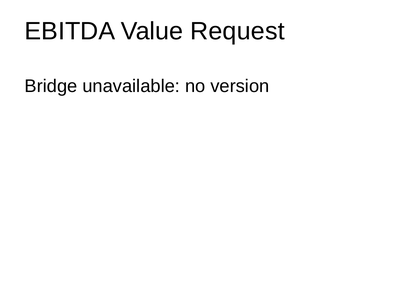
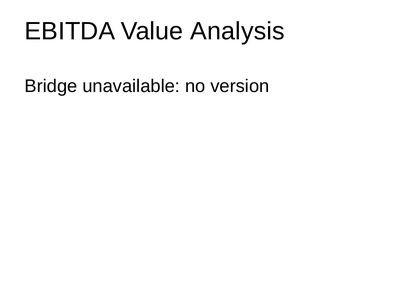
Request: Request -> Analysis
